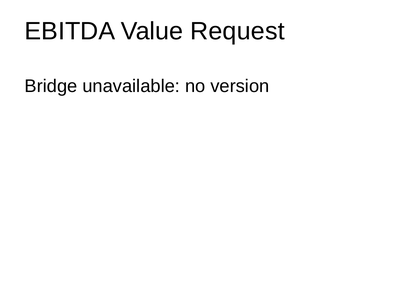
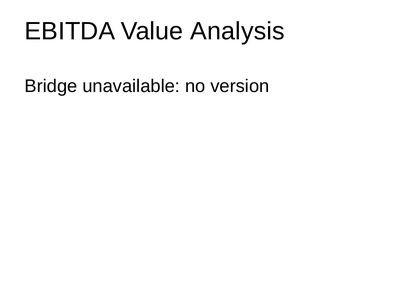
Request: Request -> Analysis
